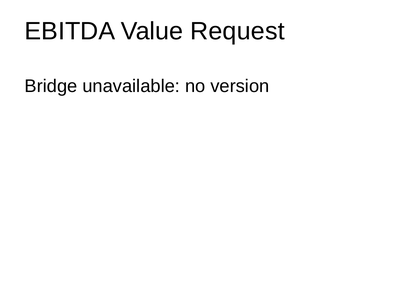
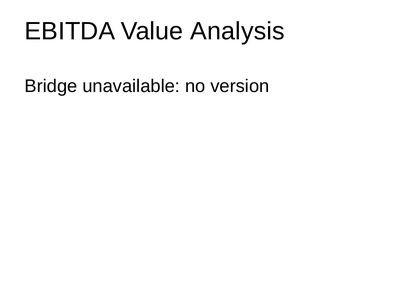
Request: Request -> Analysis
